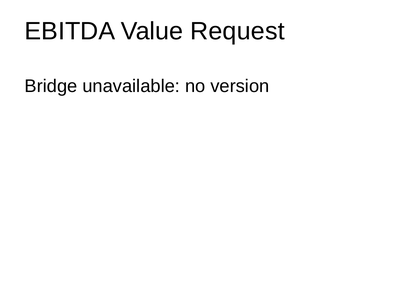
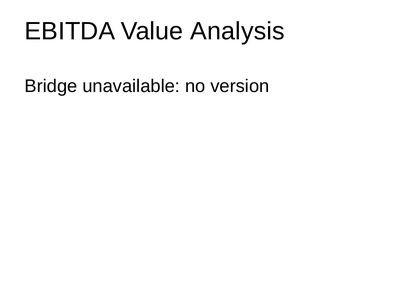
Request: Request -> Analysis
